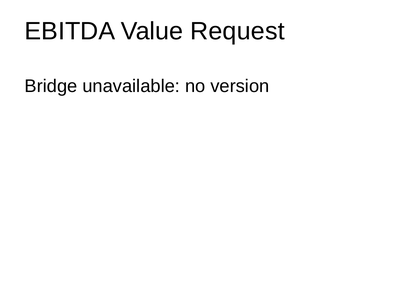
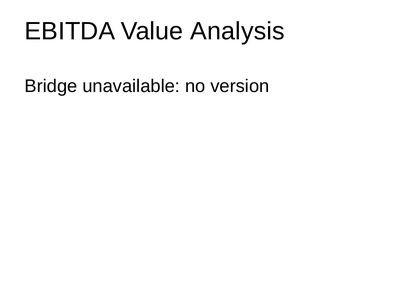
Request: Request -> Analysis
